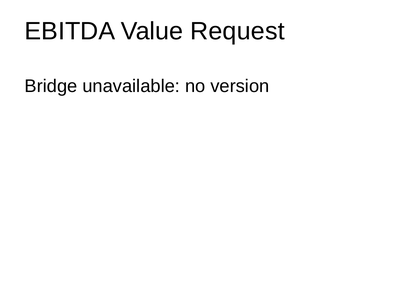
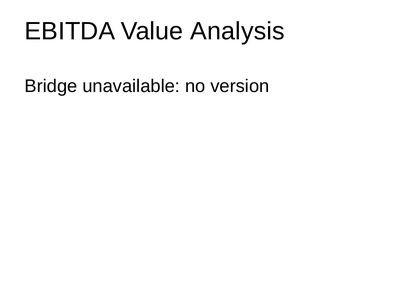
Request: Request -> Analysis
